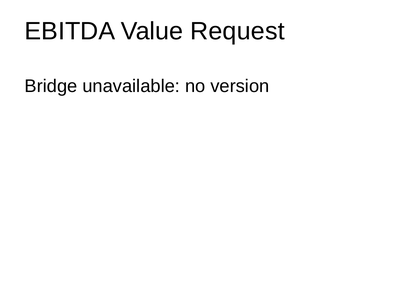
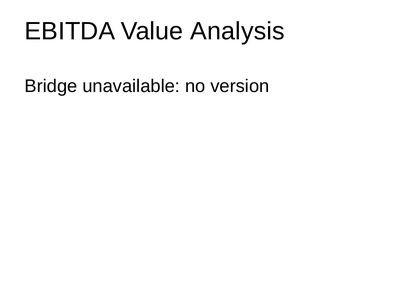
Request: Request -> Analysis
